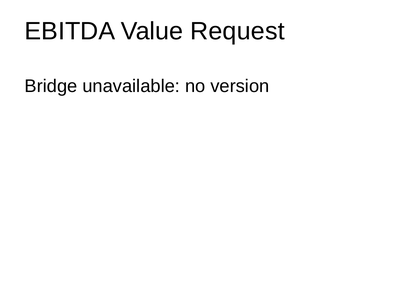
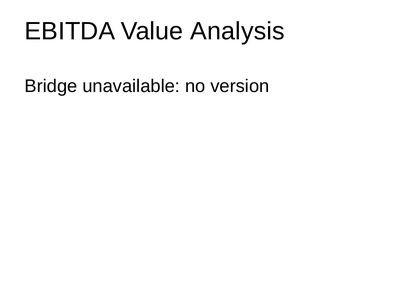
Request: Request -> Analysis
